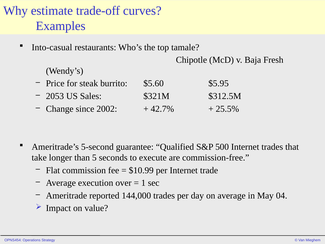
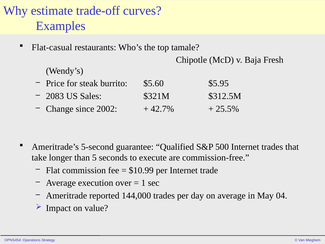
Into-casual: Into-casual -> Flat-casual
2053: 2053 -> 2083
